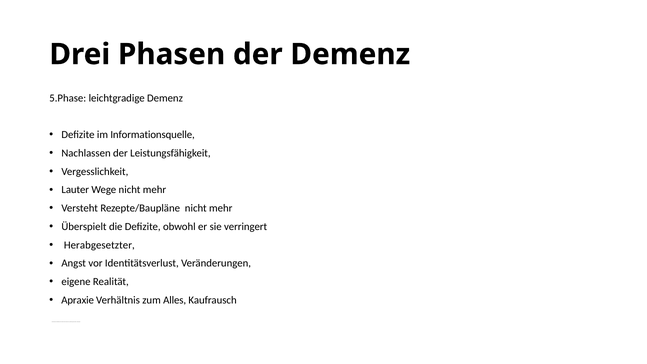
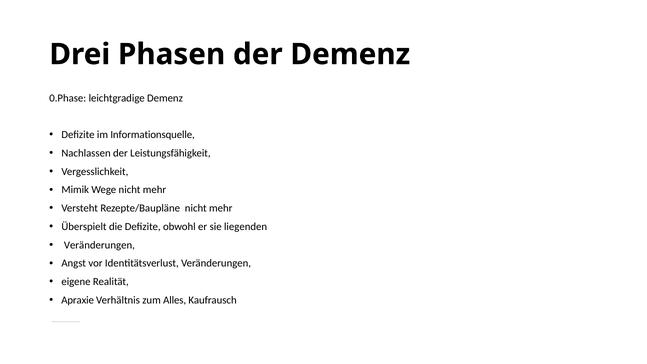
5.Phase: 5.Phase -> 0.Phase
Lauter: Lauter -> Mimik
verringert: verringert -> liegenden
Herabgesetzter at (99, 245): Herabgesetzter -> Veränderungen
